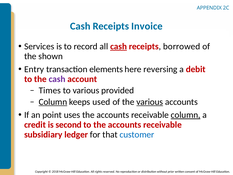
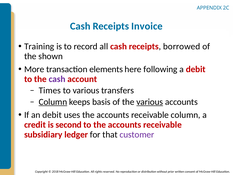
Services: Services -> Training
cash at (119, 46) underline: present -> none
Entry: Entry -> More
reversing: reversing -> following
provided: provided -> transfers
used: used -> basis
an point: point -> debit
column at (186, 115) underline: present -> none
customer colour: blue -> purple
